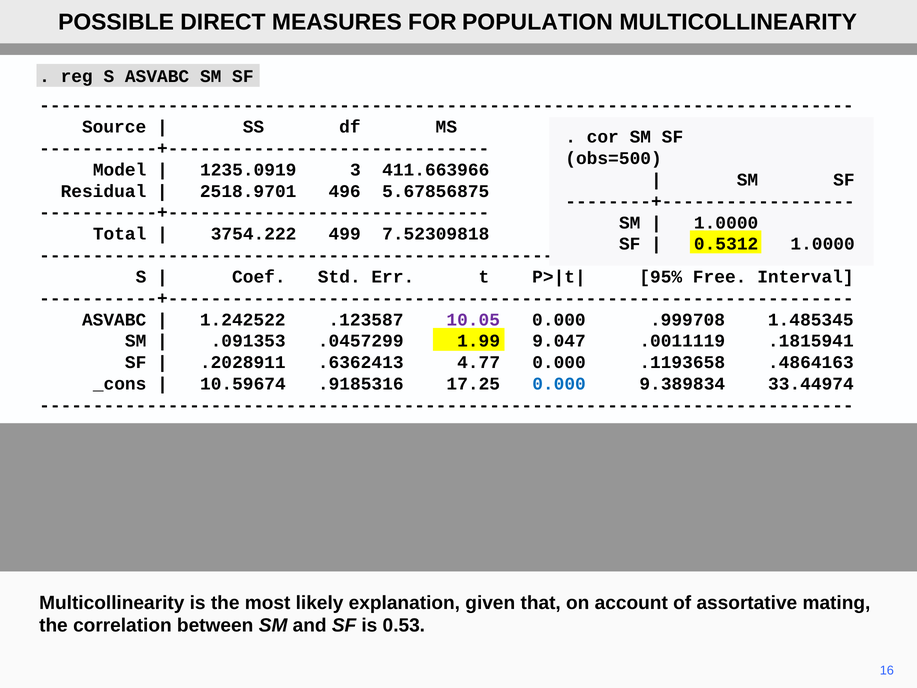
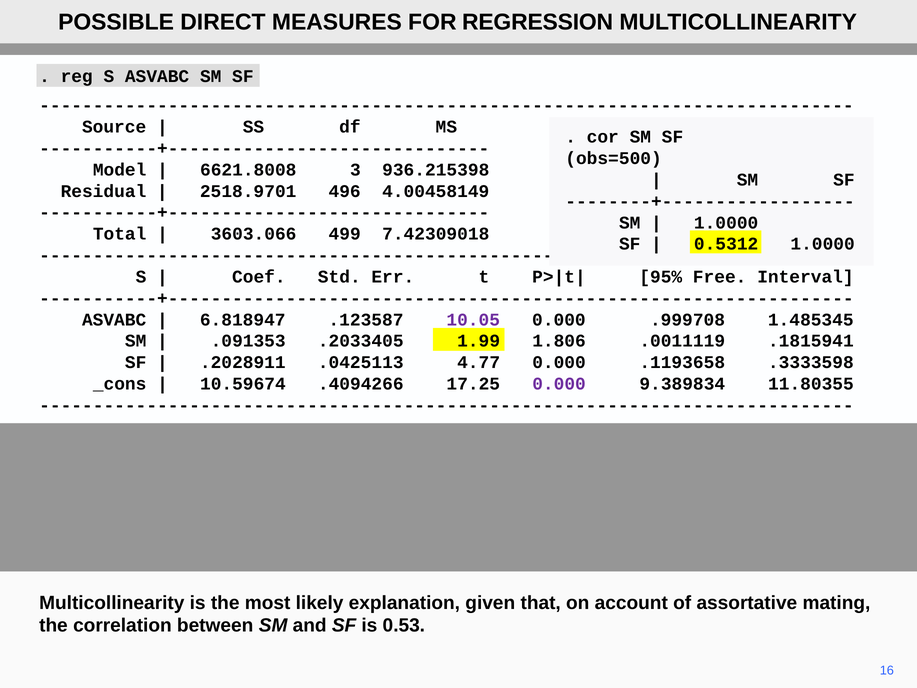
POPULATION: POPULATION -> REGRESSION
1235.0919: 1235.0919 -> 6621.8008
411.663966: 411.663966 -> 936.215398
5.67856875: 5.67856875 -> 4.00458149
3754.222: 3754.222 -> 3603.066
7.52309818: 7.52309818 -> 7.42309018
1.242522: 1.242522 -> 6.818947
.0457299: .0457299 -> .2033405
9.047: 9.047 -> 1.806
.6362413: .6362413 -> .0425113
.4864163: .4864163 -> .3333598
.9185316: .9185316 -> .4094266
0.000 at (559, 384) colour: blue -> purple
33.44974: 33.44974 -> 11.80355
